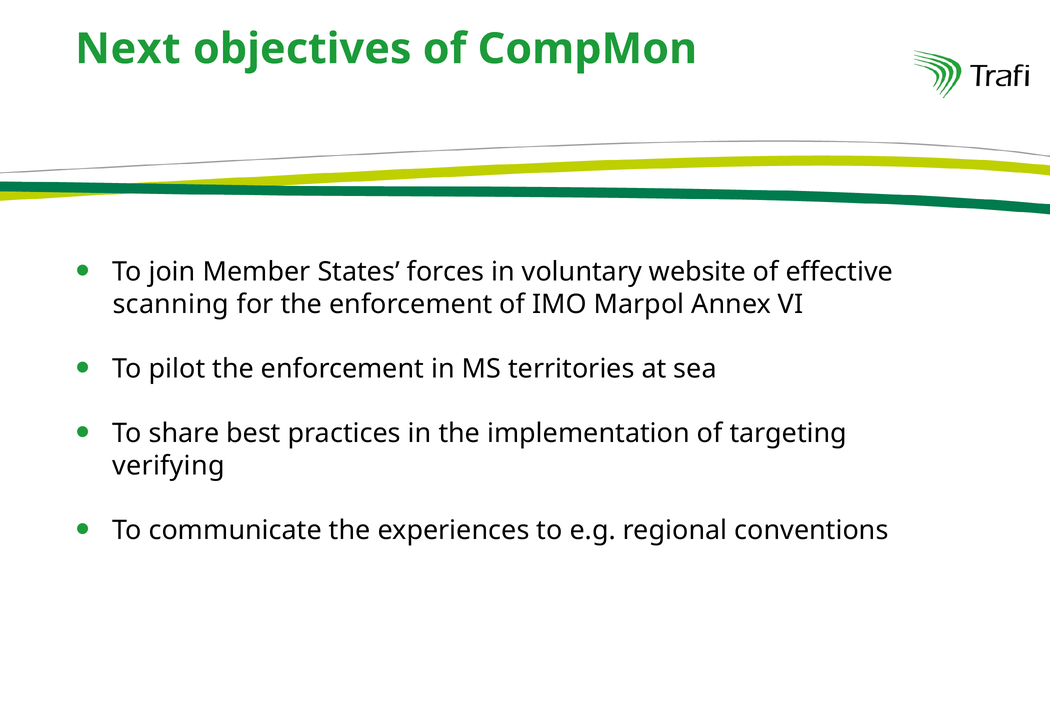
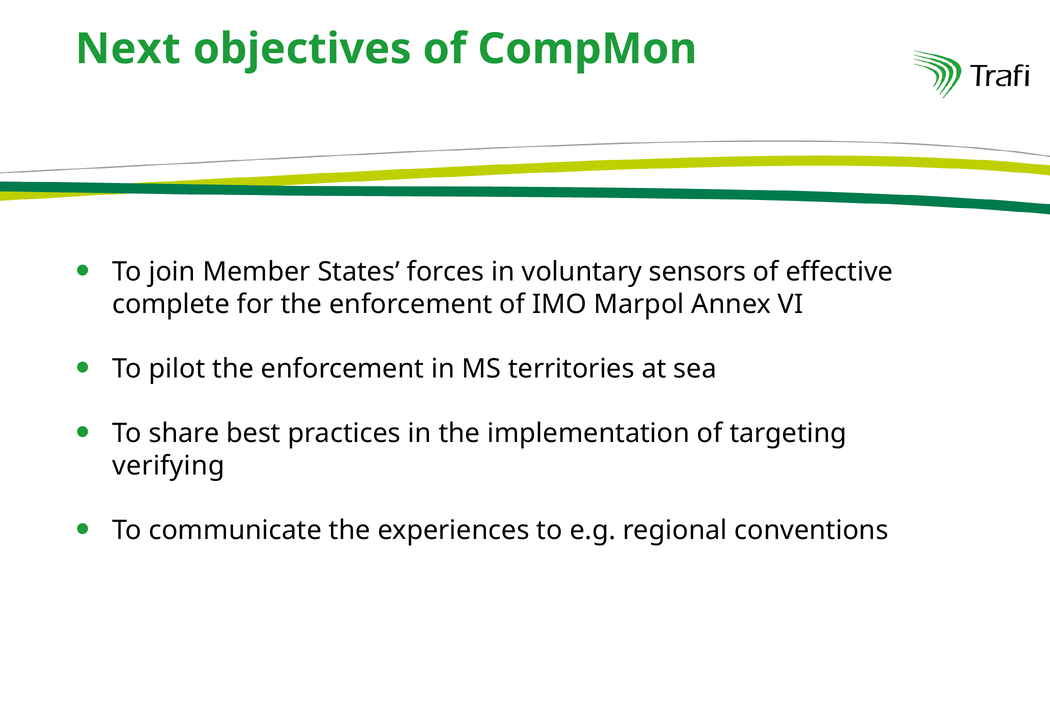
website: website -> sensors
scanning: scanning -> complete
